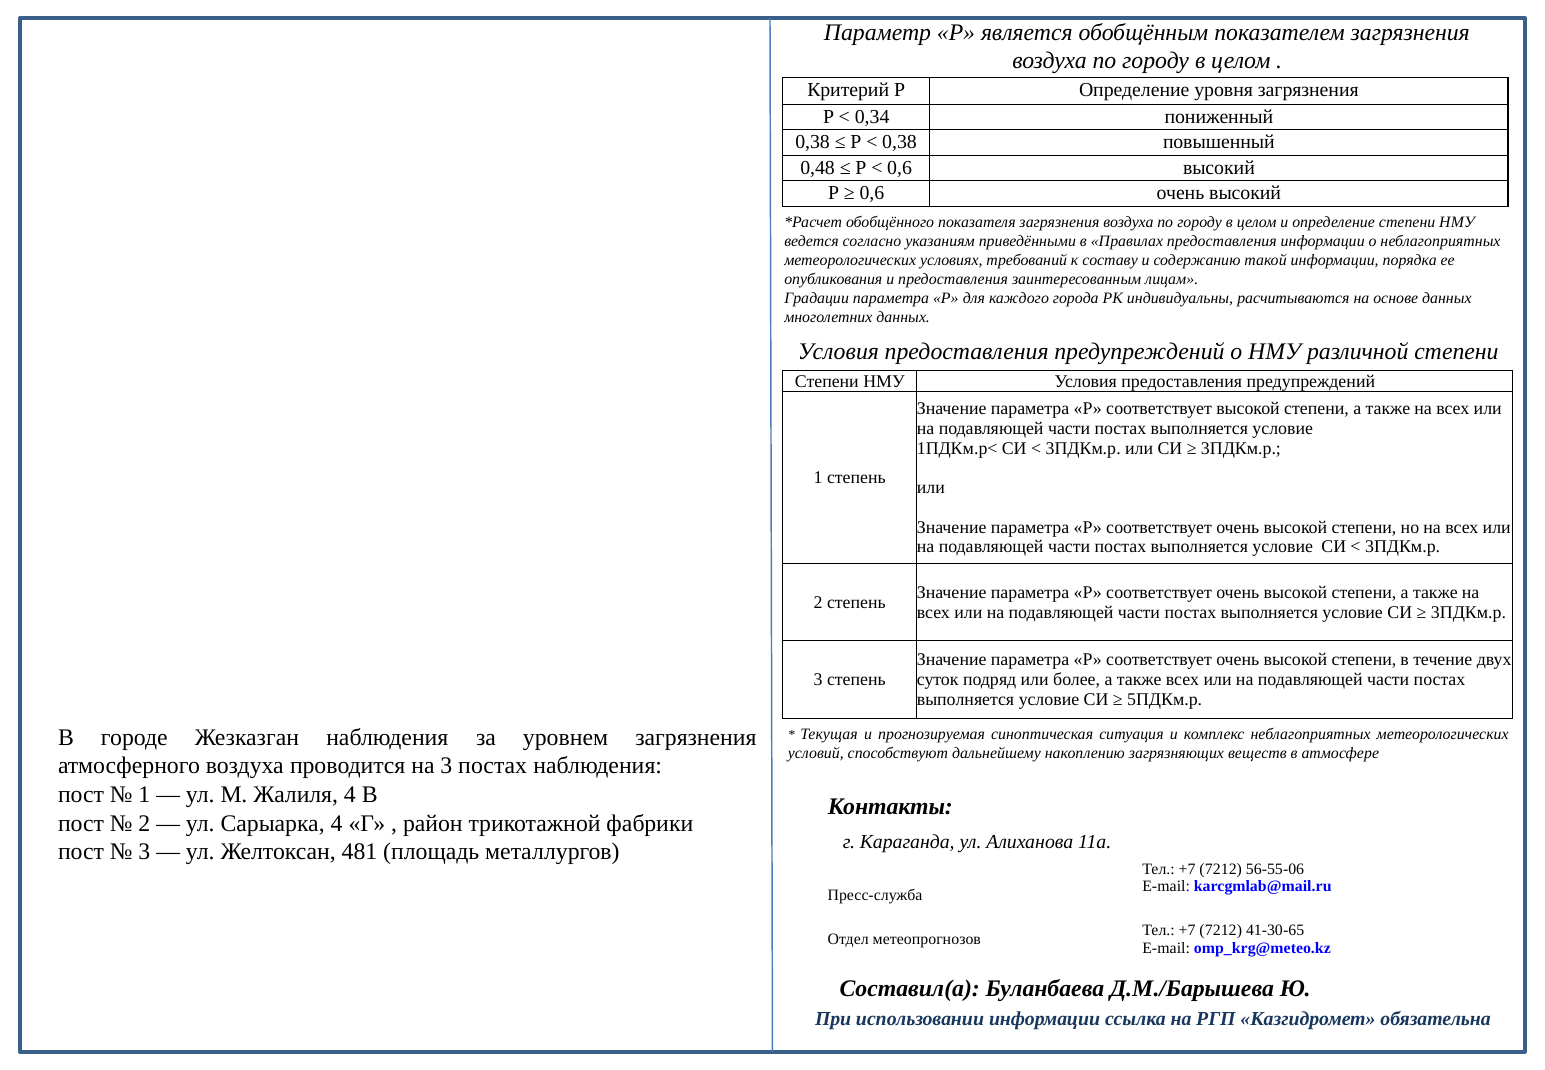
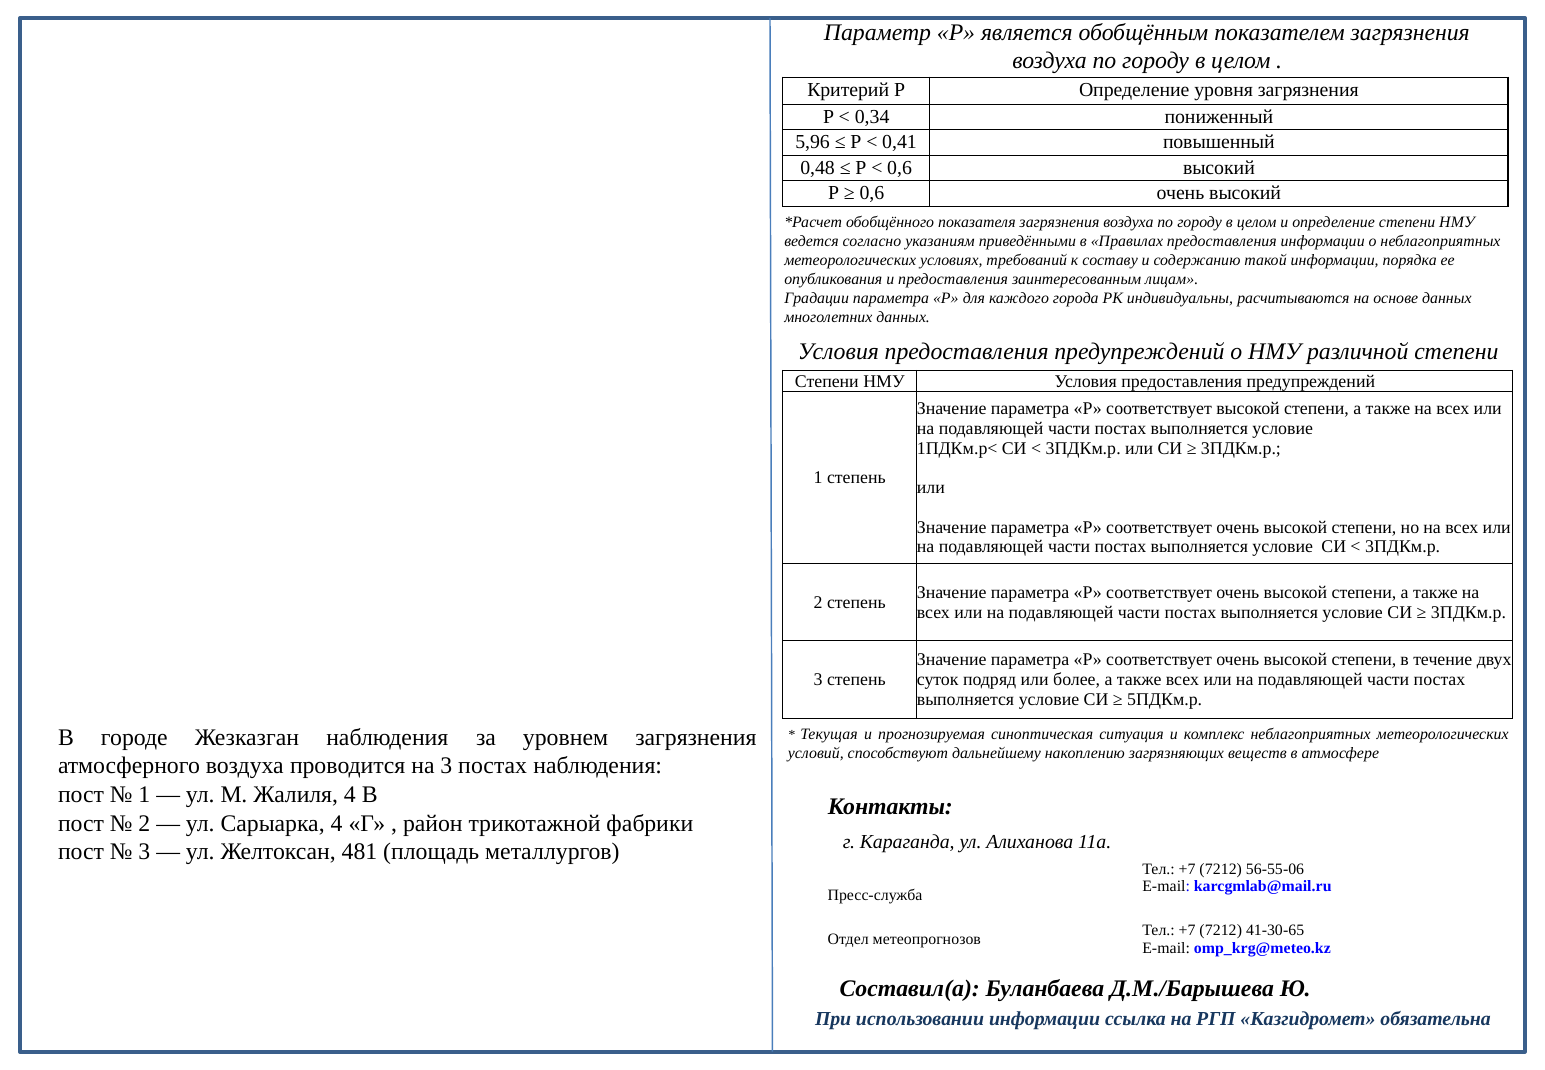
0,38 at (813, 142): 0,38 -> 5,96
0,38 at (900, 142): 0,38 -> 0,41
